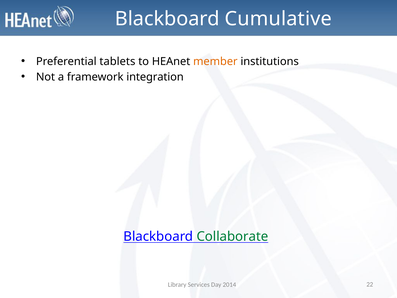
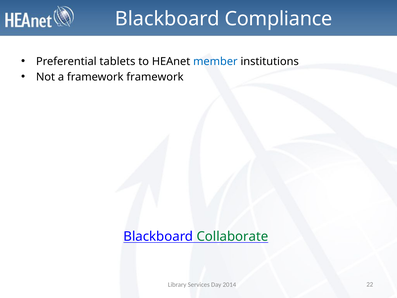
Cumulative: Cumulative -> Compliance
member colour: orange -> blue
framework integration: integration -> framework
